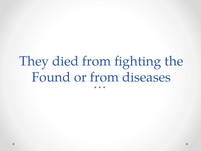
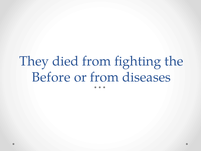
Found: Found -> Before
